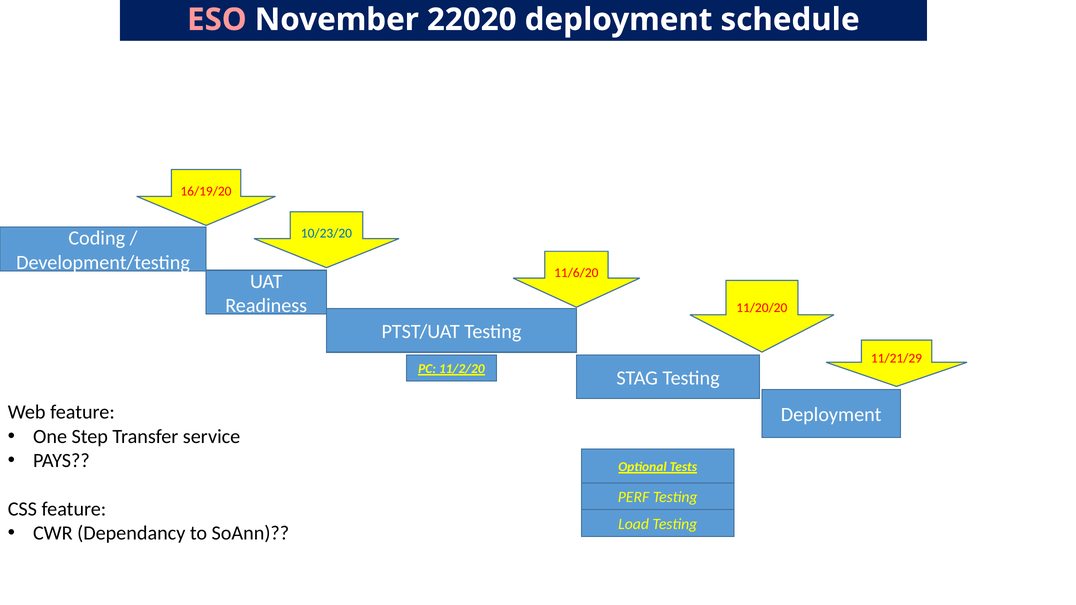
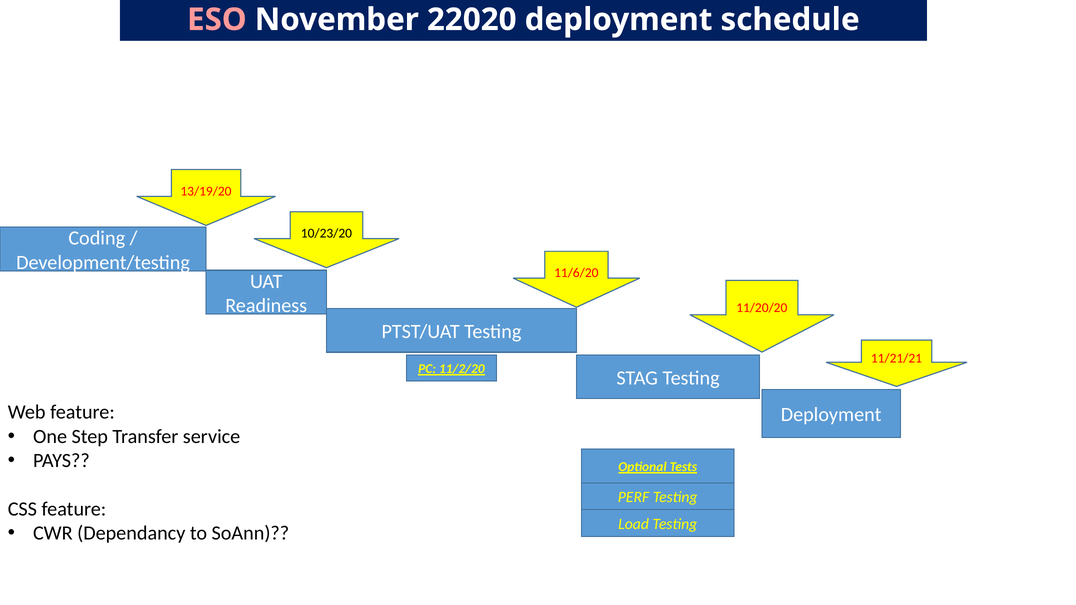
16/19/20: 16/19/20 -> 13/19/20
10/23/20 colour: blue -> black
11/21/29: 11/21/29 -> 11/21/21
